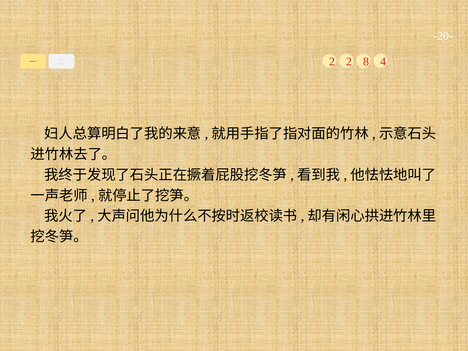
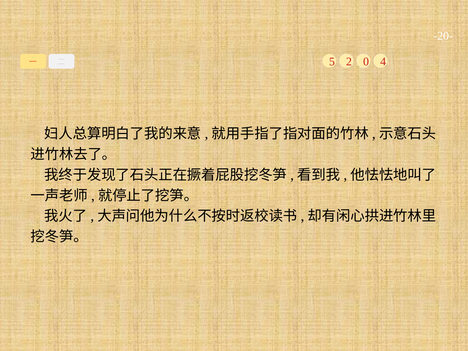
2 at (332, 62): 2 -> 5
8: 8 -> 0
